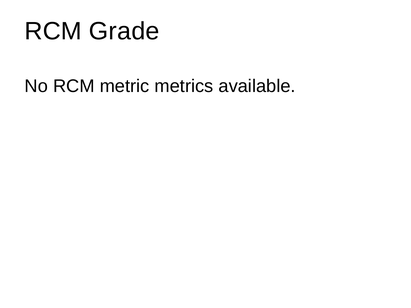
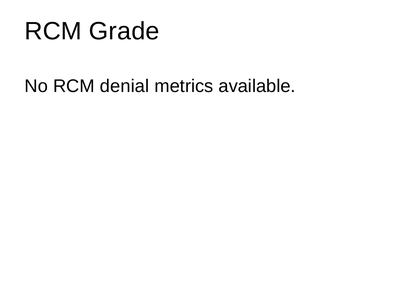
metric: metric -> denial
